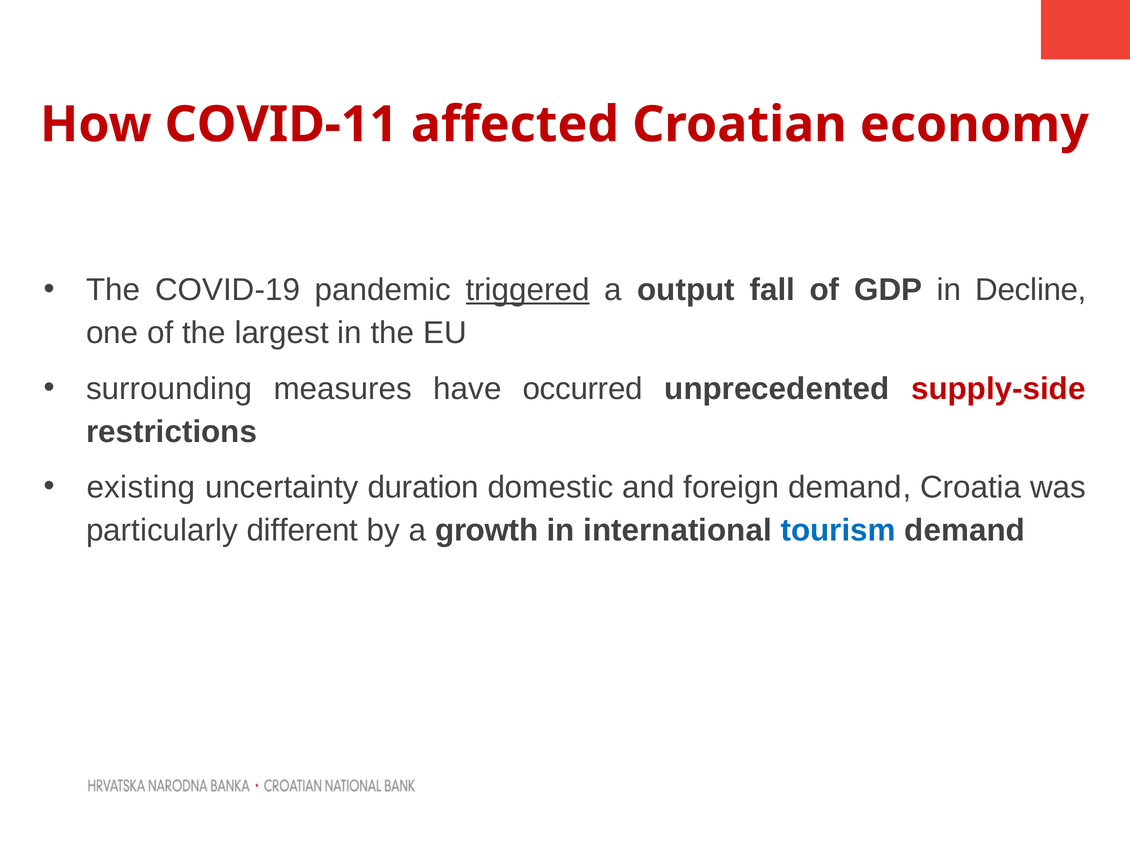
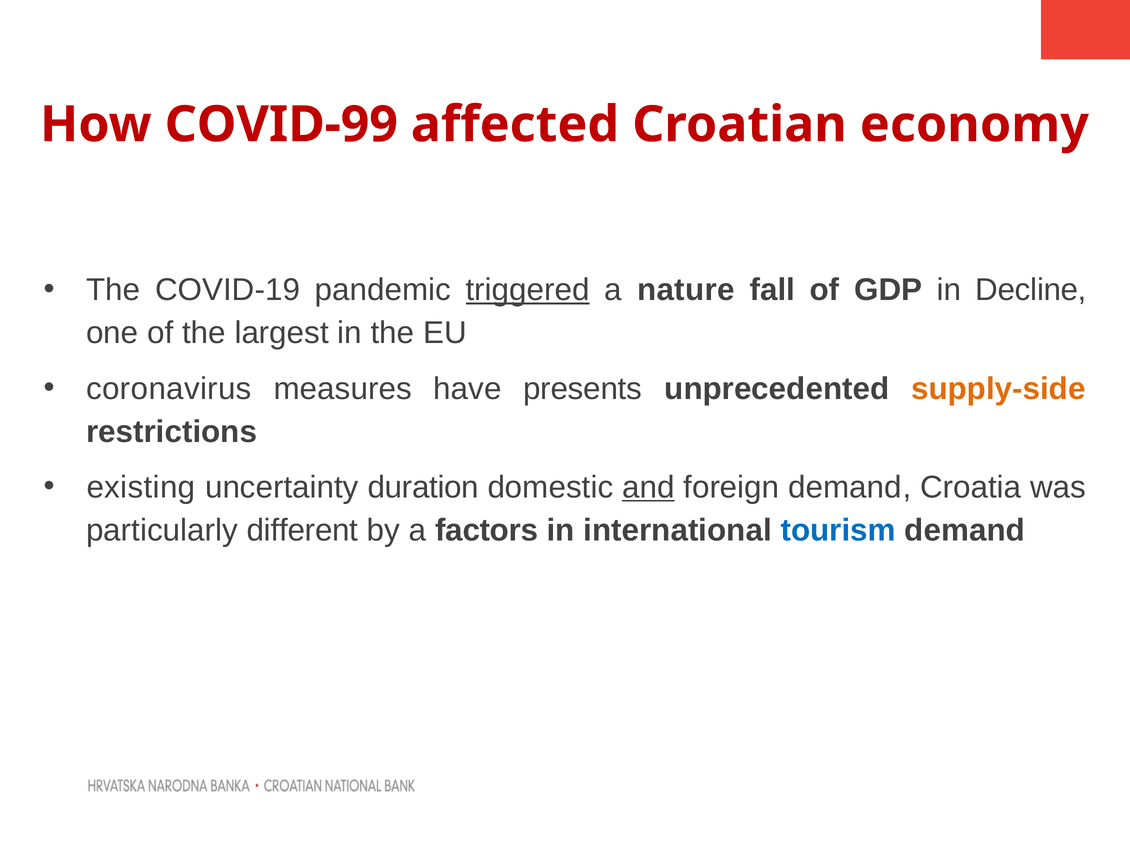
COVID-11: COVID-11 -> COVID-99
output: output -> nature
surrounding: surrounding -> coronavirus
occurred: occurred -> presents
supply-side colour: red -> orange
and underline: none -> present
growth: growth -> factors
